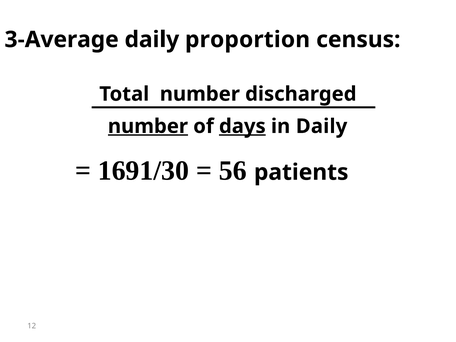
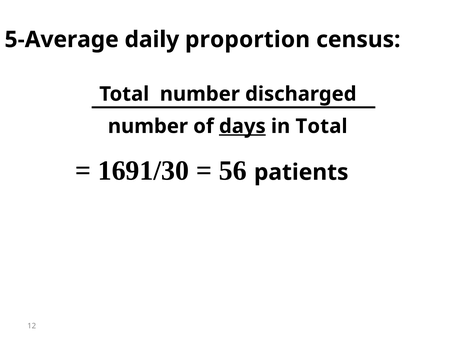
3-Average: 3-Average -> 5-Average
number at (148, 126) underline: present -> none
in Daily: Daily -> Total
